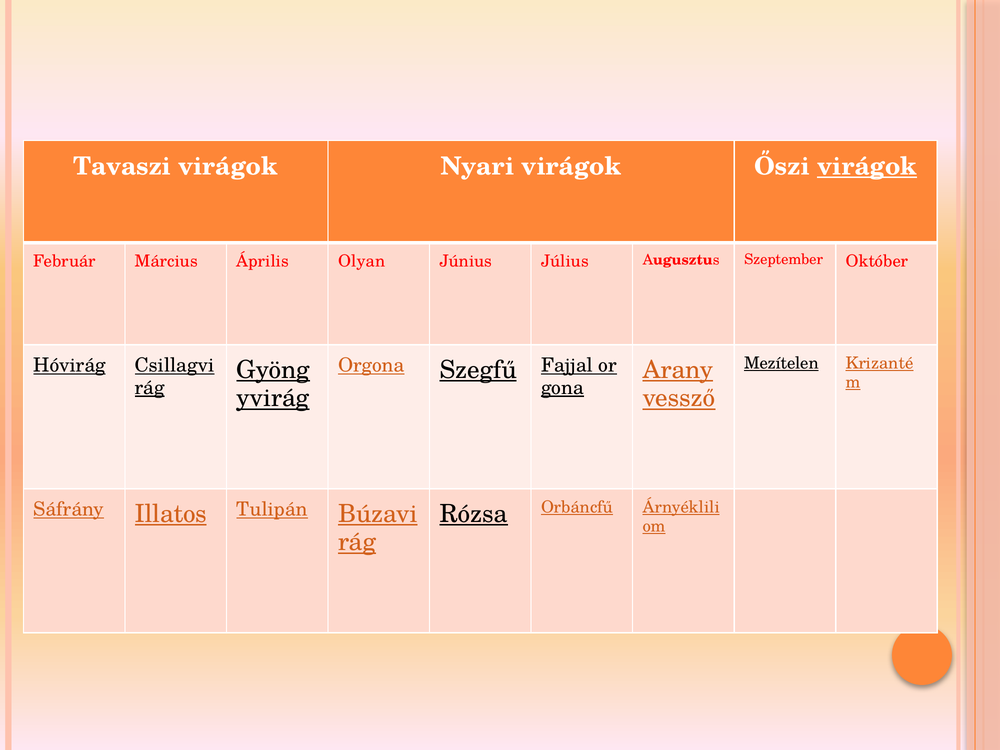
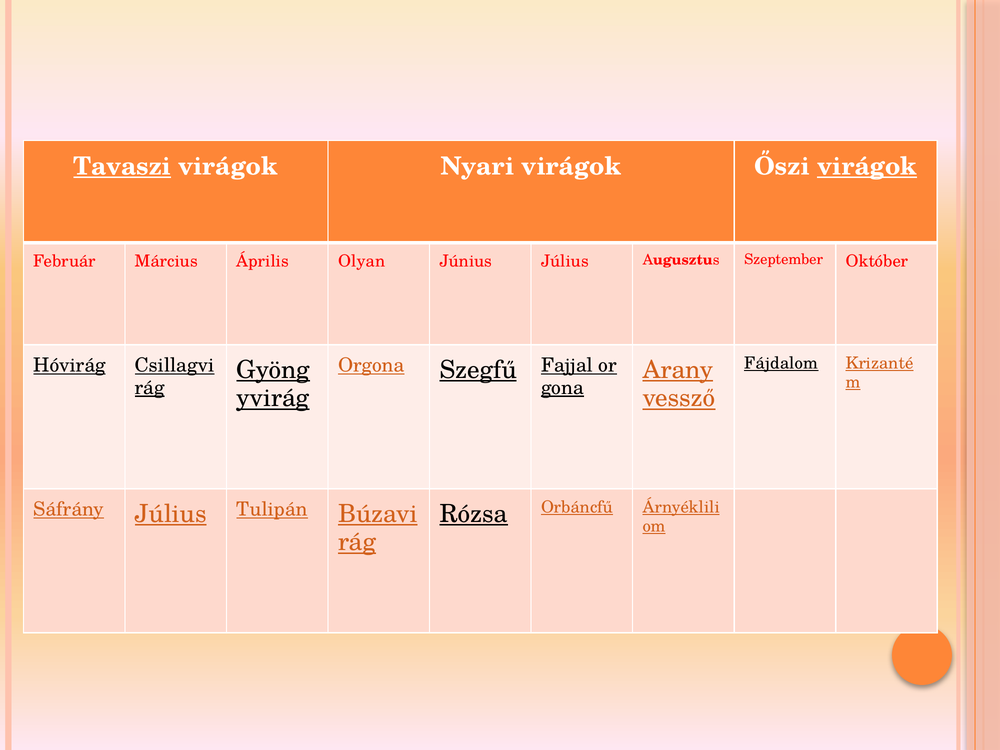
Tavaszi underline: none -> present
Mezítelen: Mezítelen -> Fájdalom
Sáfrány Illatos: Illatos -> Július
